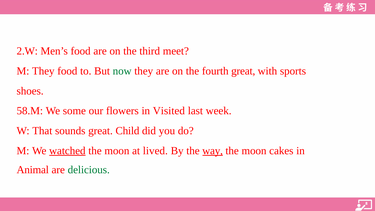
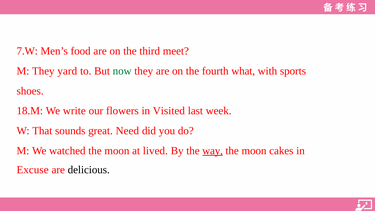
2.W: 2.W -> 7.W
They food: food -> yard
fourth great: great -> what
58.M: 58.M -> 18.M
some: some -> write
Child: Child -> Need
watched underline: present -> none
Animal: Animal -> Excuse
delicious colour: green -> black
